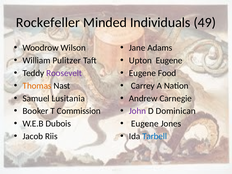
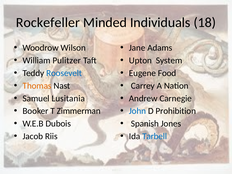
49: 49 -> 18
Upton Eugene: Eugene -> System
Roosevelt colour: purple -> blue
Commission: Commission -> Zimmerman
John colour: purple -> blue
Dominican: Dominican -> Prohibition
Eugene at (145, 124): Eugene -> Spanish
